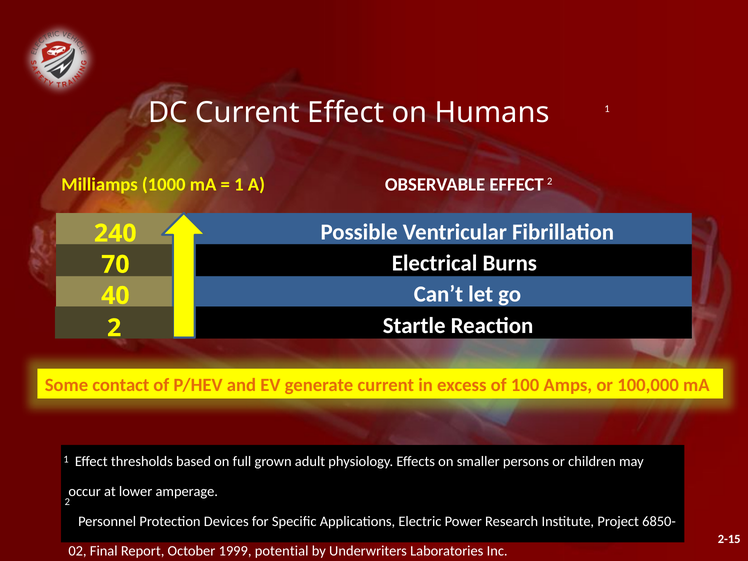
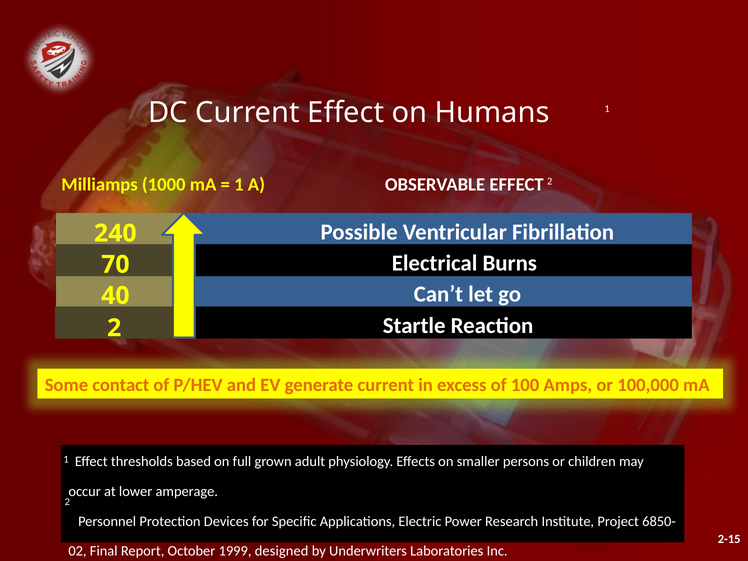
potential: potential -> designed
